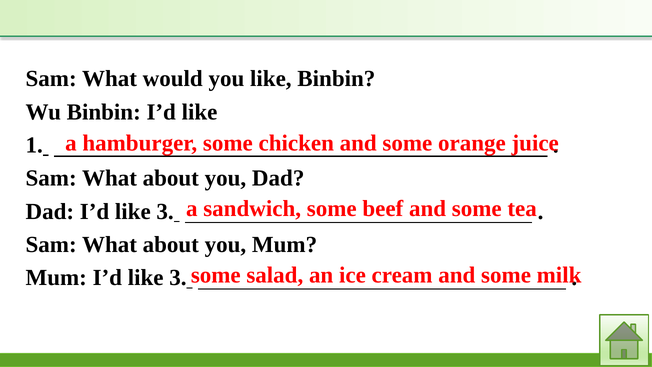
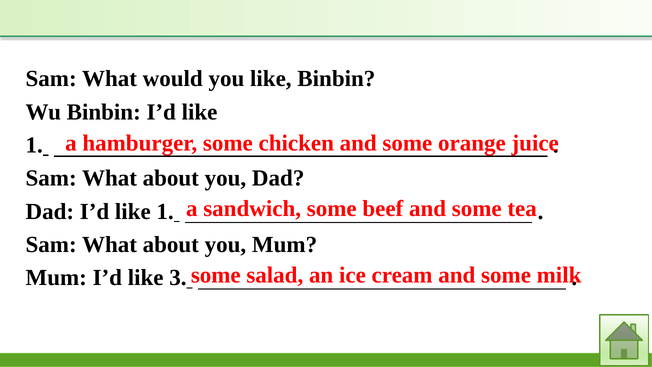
Dad I’d like 3: 3 -> 1
